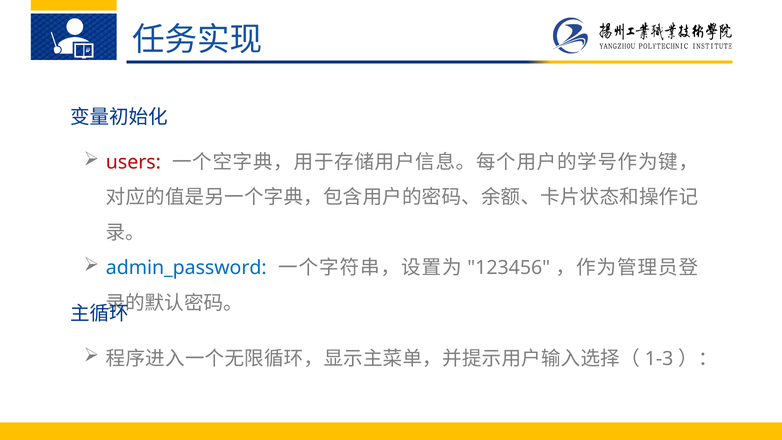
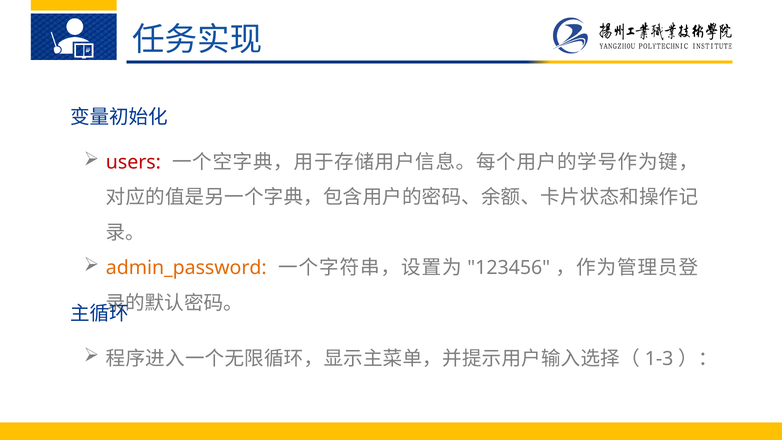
admin_password colour: blue -> orange
